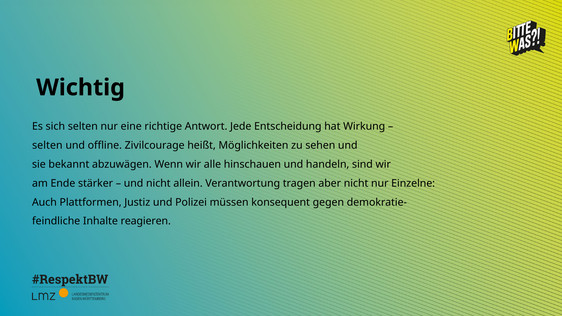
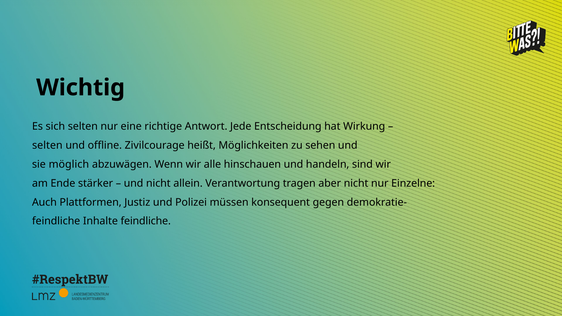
bekannt: bekannt -> möglich
Inhalte reagieren: reagieren -> feindliche
